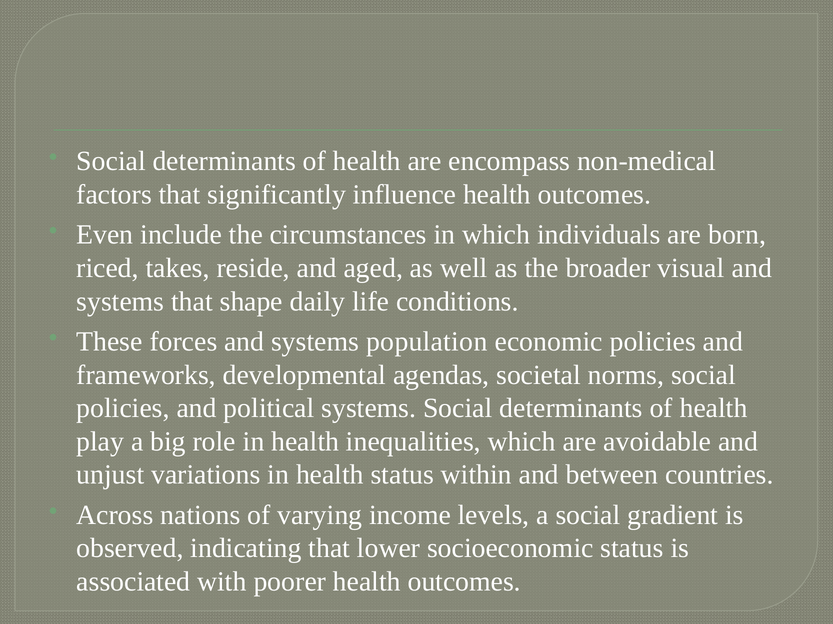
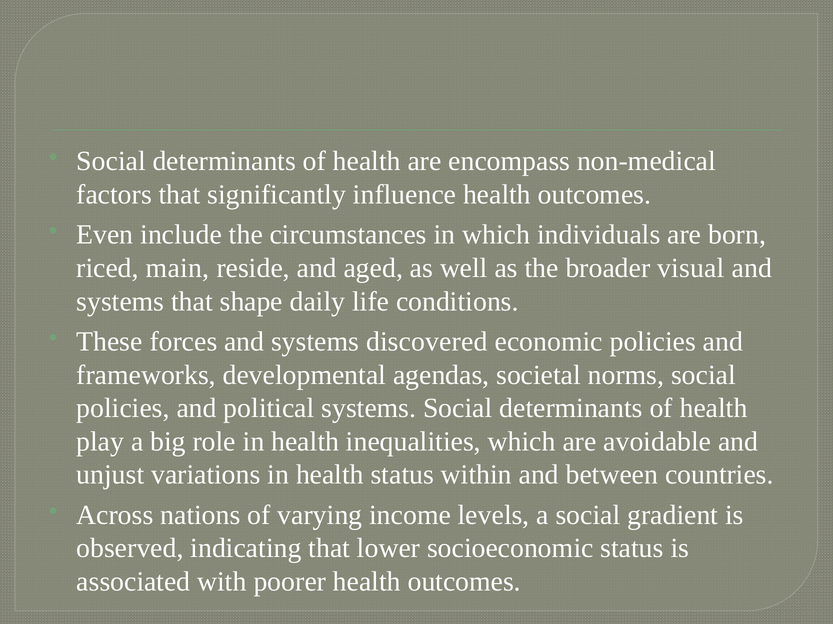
takes: takes -> main
population: population -> discovered
